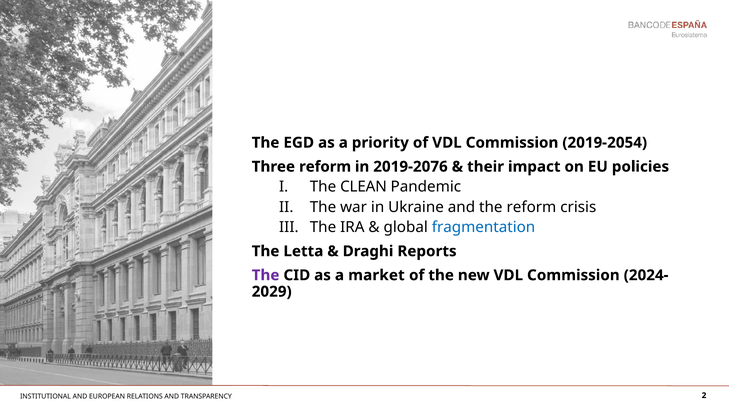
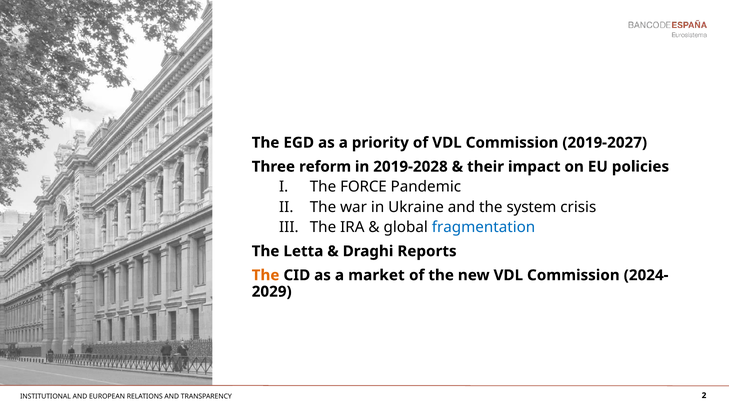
2019-2054: 2019-2054 -> 2019-2027
2019-2076: 2019-2076 -> 2019-2028
CLEAN: CLEAN -> FORCE
the reform: reform -> system
The at (266, 275) colour: purple -> orange
